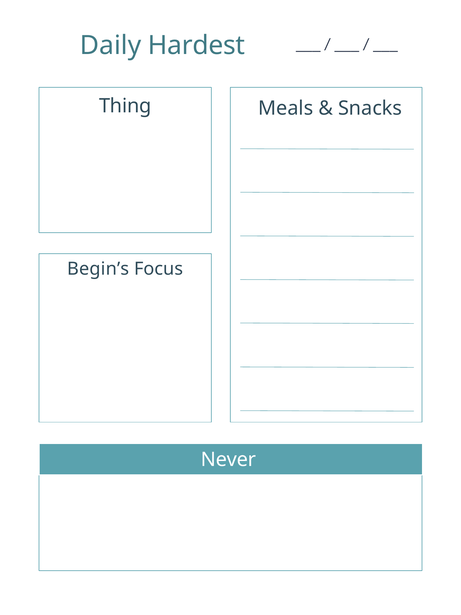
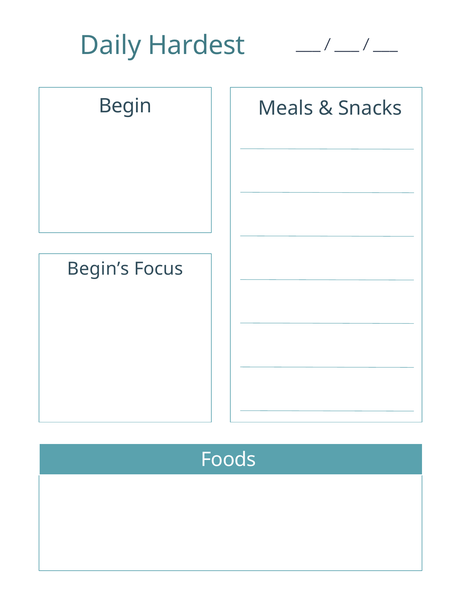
Thing: Thing -> Begin
Never: Never -> Foods
